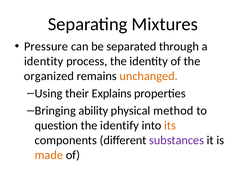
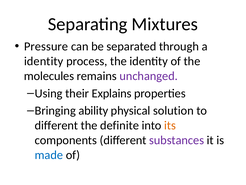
organized: organized -> molecules
unchanged colour: orange -> purple
method: method -> solution
question at (56, 125): question -> different
identify: identify -> definite
made colour: orange -> blue
